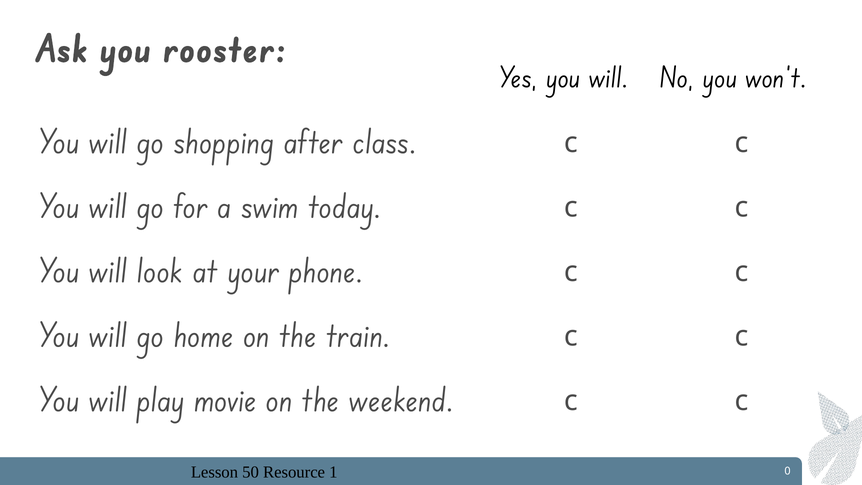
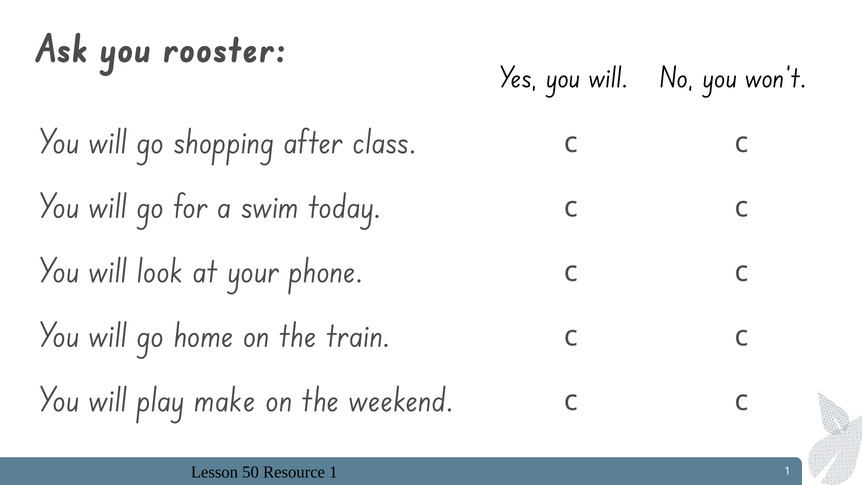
movie: movie -> make
1 0: 0 -> 1
